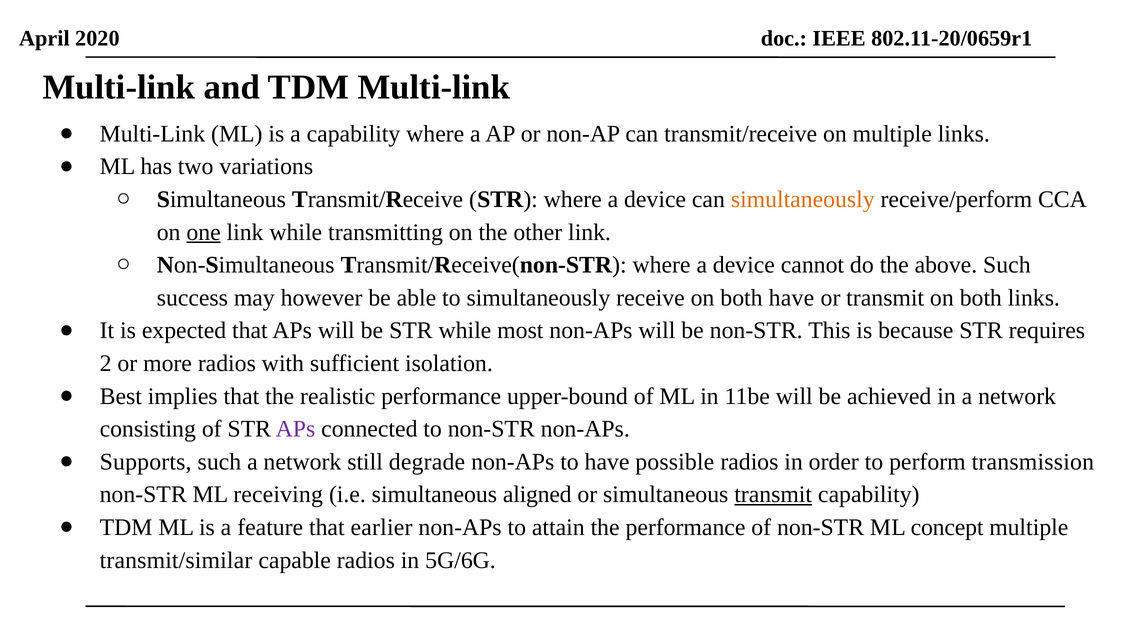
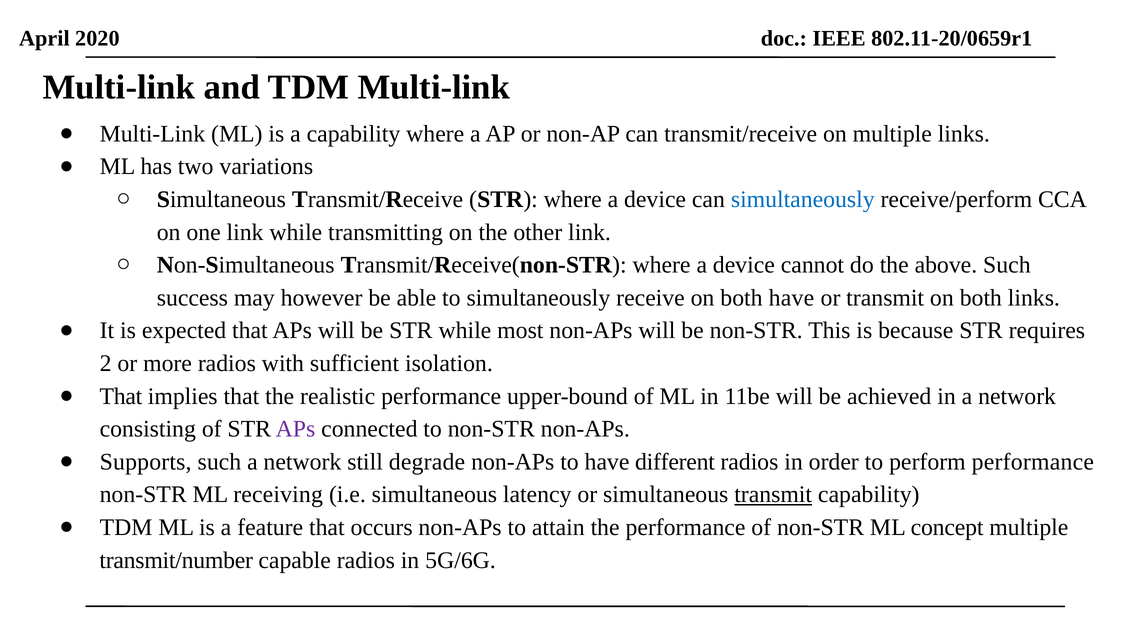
simultaneously at (803, 199) colour: orange -> blue
one underline: present -> none
Best at (121, 396): Best -> That
possible: possible -> different
perform transmission: transmission -> performance
aligned: aligned -> latency
earlier: earlier -> occurs
transmit/similar: transmit/similar -> transmit/number
